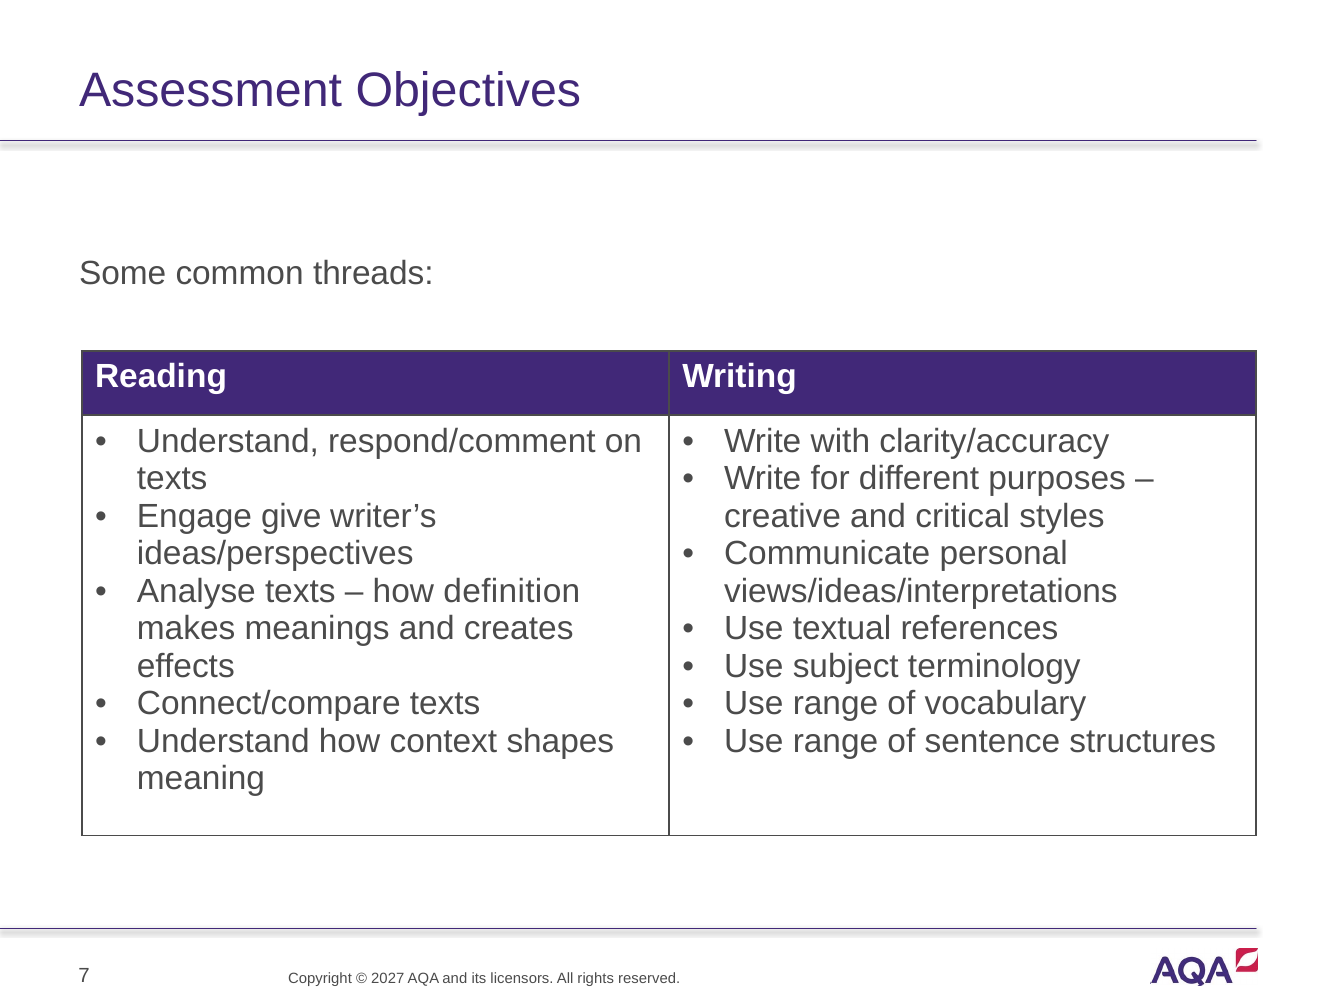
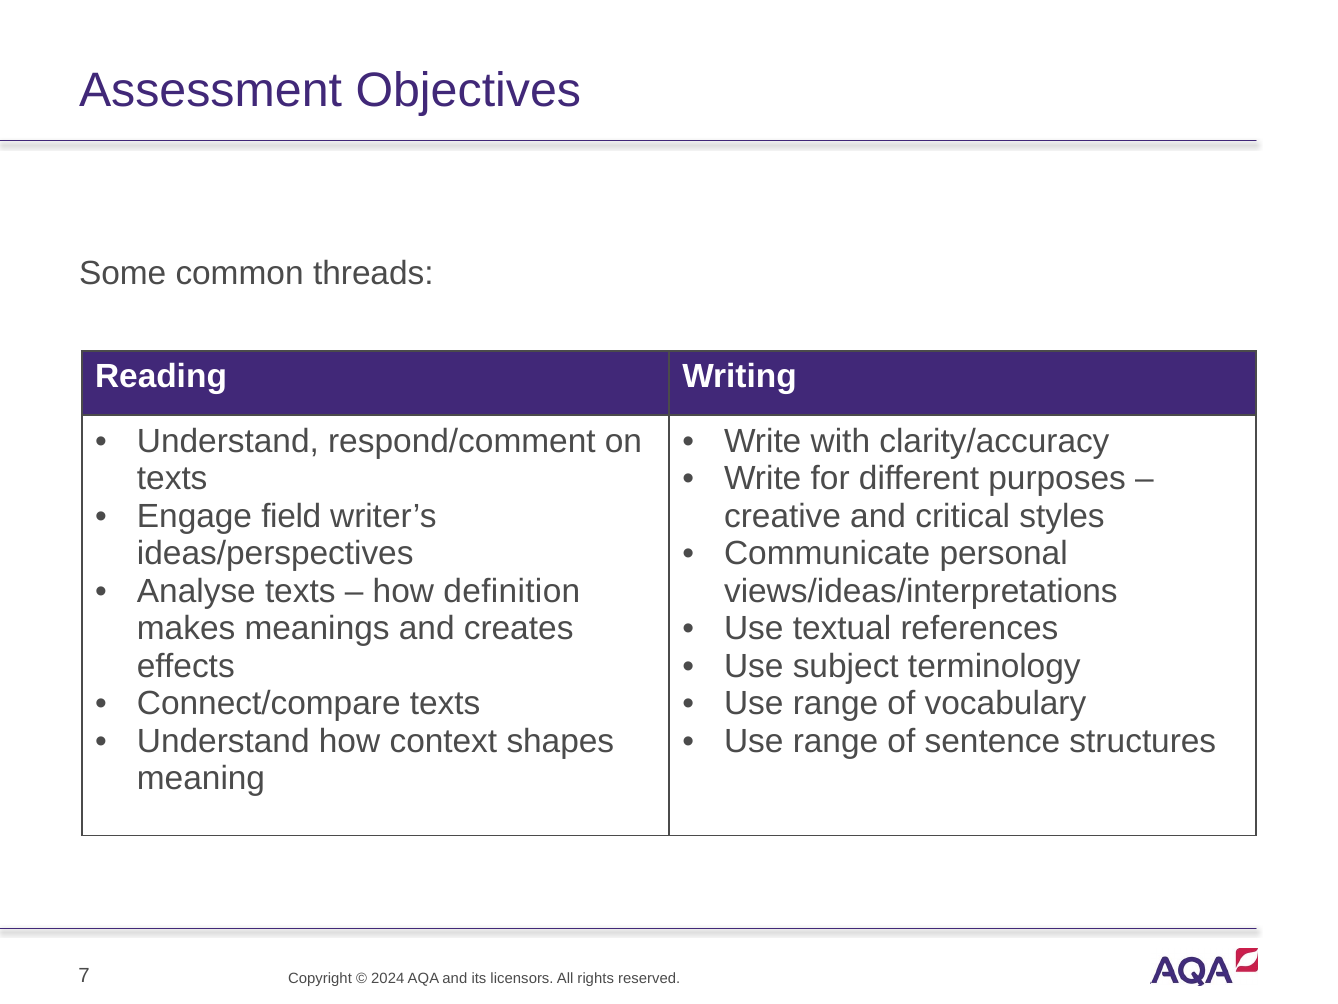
give: give -> field
2027: 2027 -> 2024
